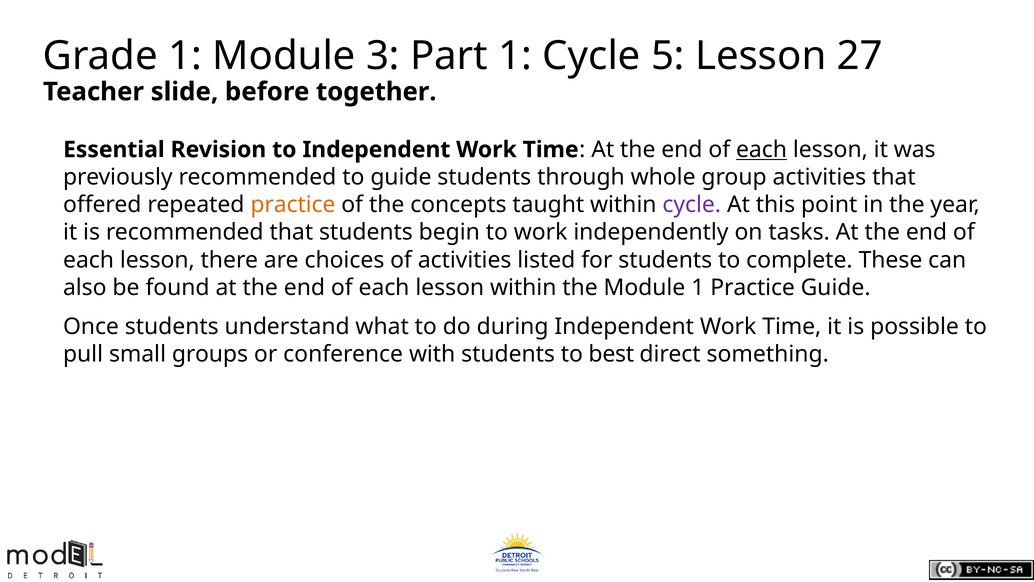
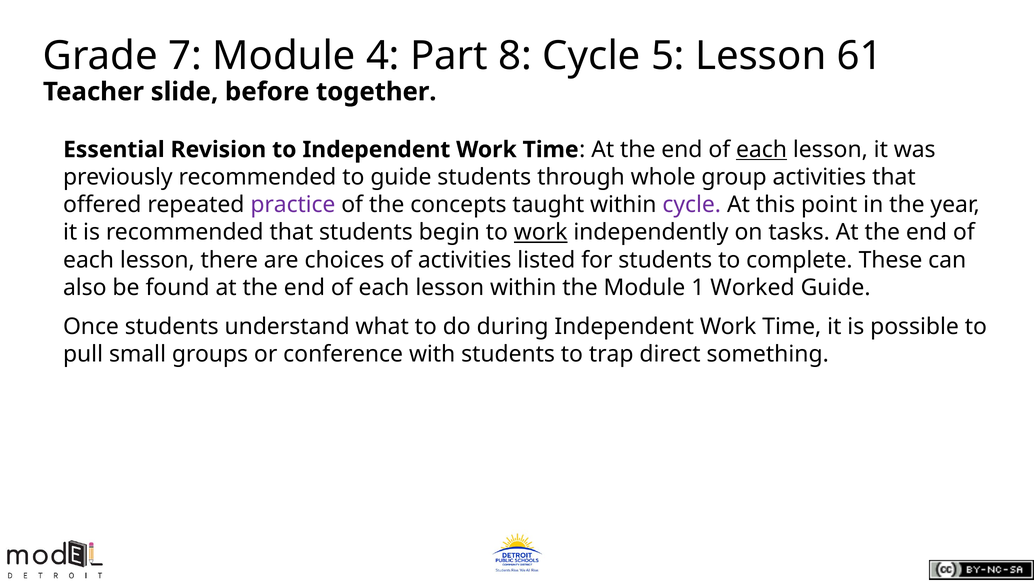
Grade 1: 1 -> 7
3: 3 -> 4
Part 1: 1 -> 8
27: 27 -> 61
practice at (293, 205) colour: orange -> purple
work at (541, 232) underline: none -> present
1 Practice: Practice -> Worked
best: best -> trap
